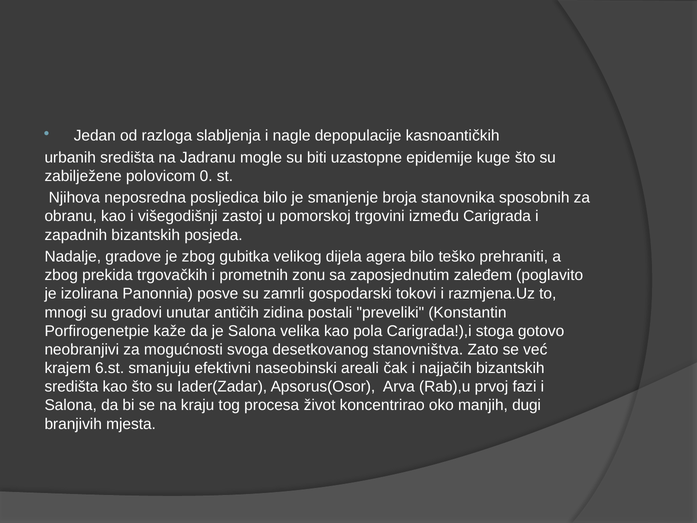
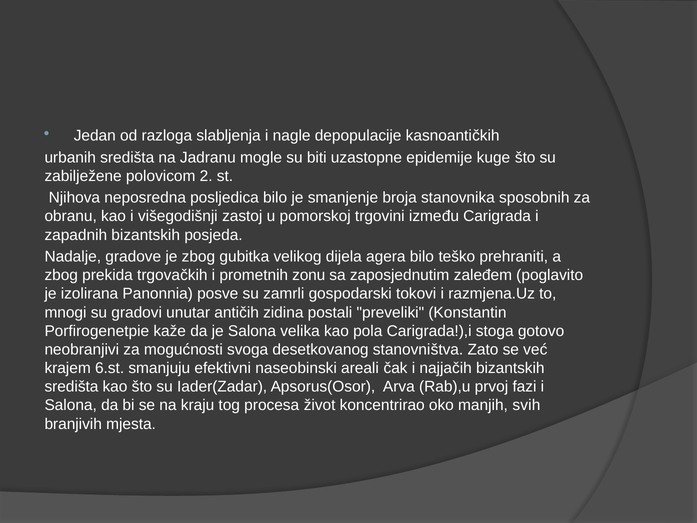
0: 0 -> 2
dugi: dugi -> svih
